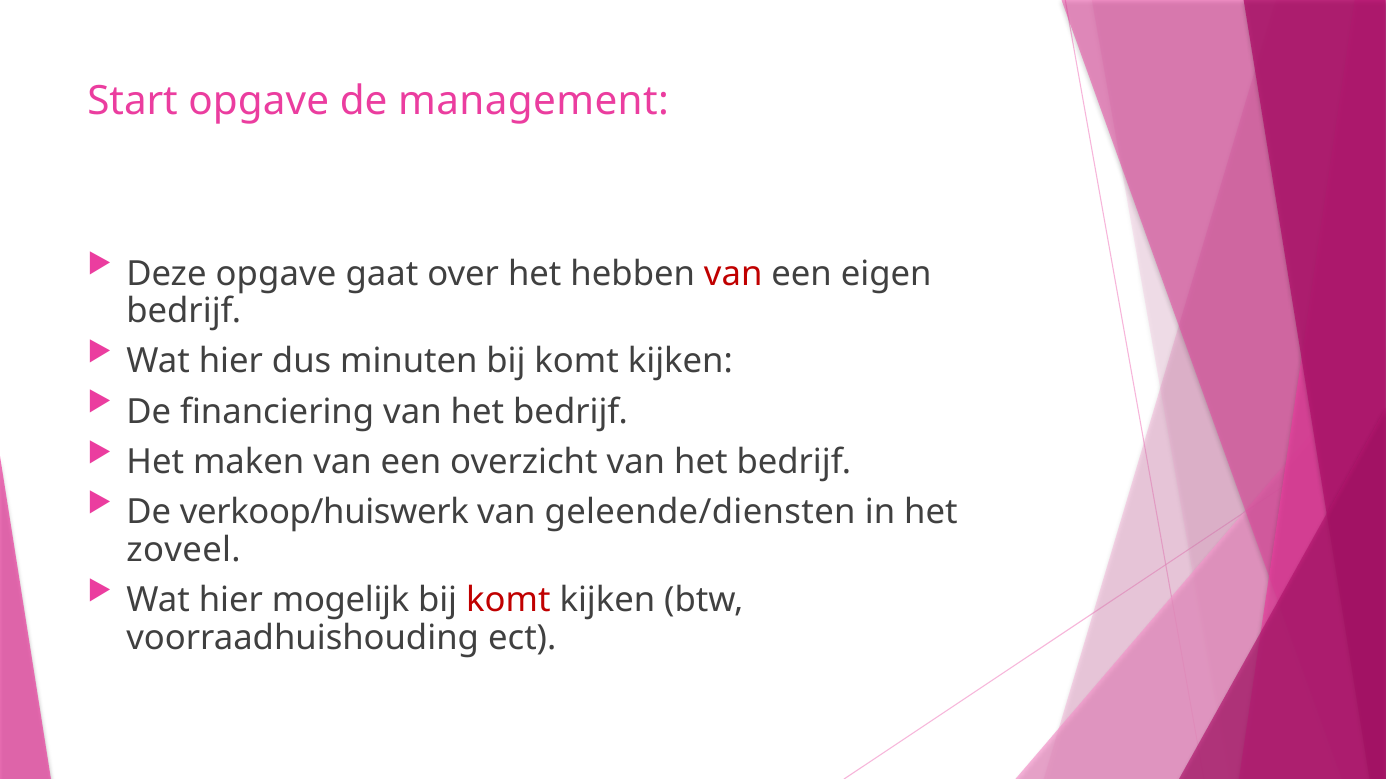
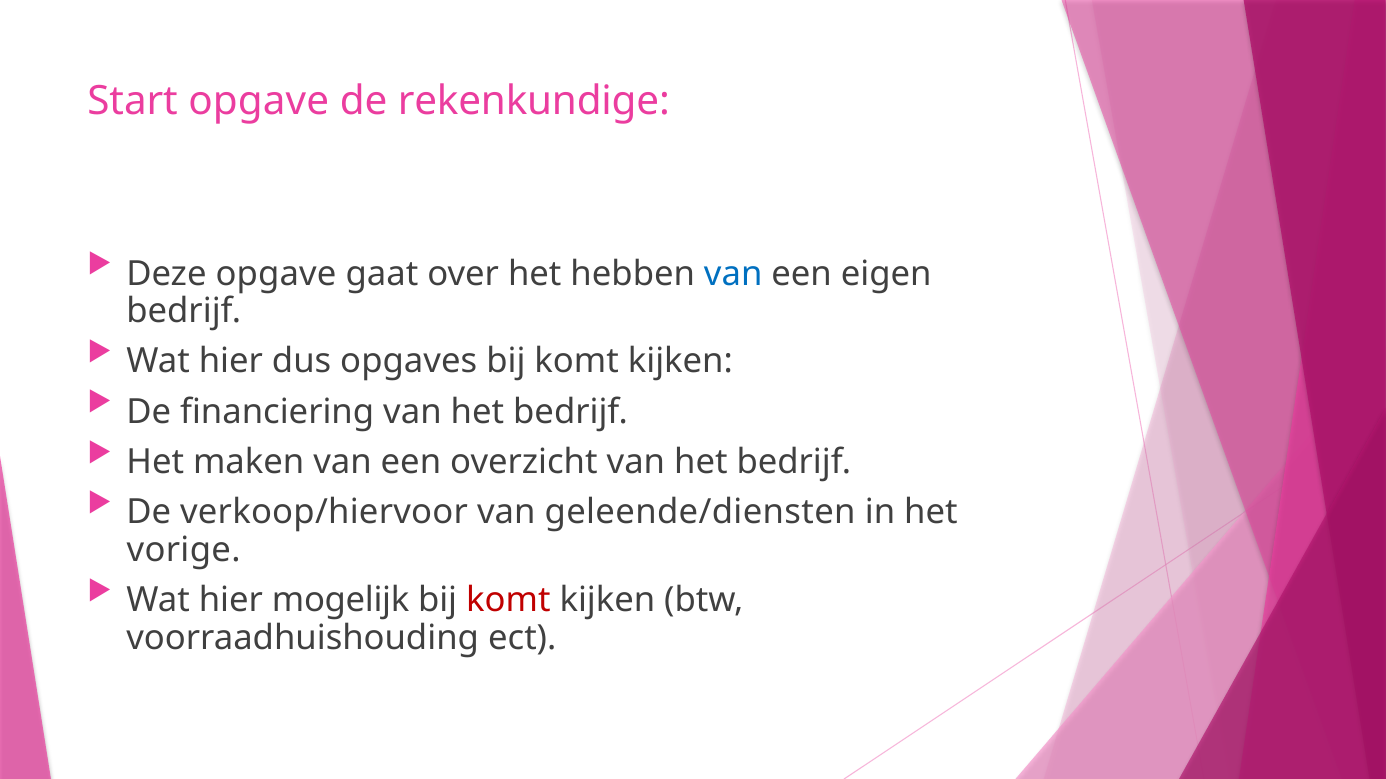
management: management -> rekenkundige
van at (733, 274) colour: red -> blue
minuten: minuten -> opgaves
verkoop/huiswerk: verkoop/huiswerk -> verkoop/hiervoor
zoveel: zoveel -> vorige
